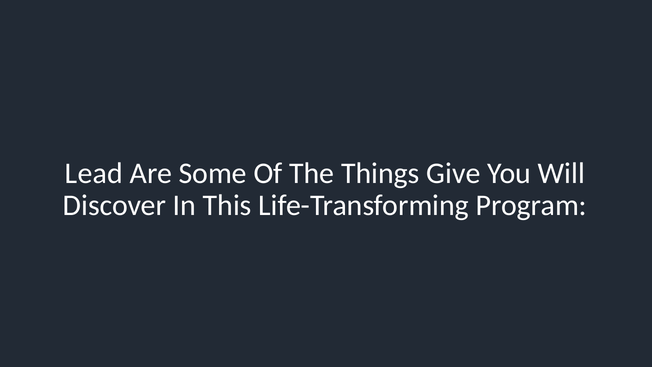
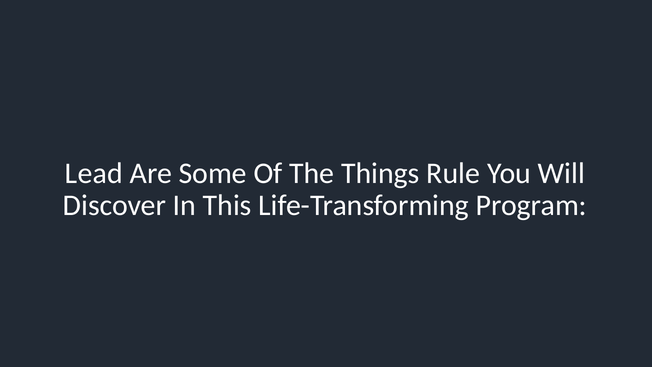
Give: Give -> Rule
